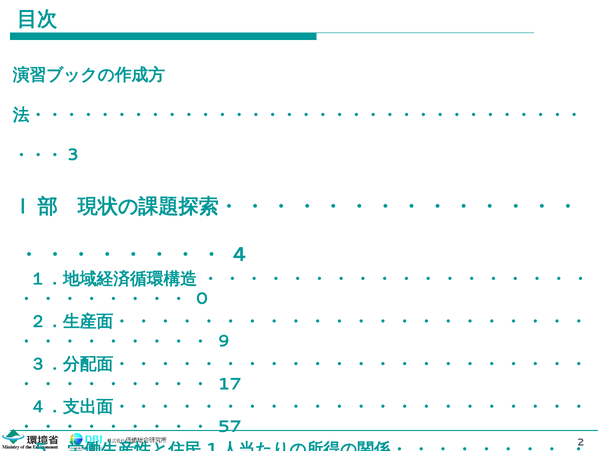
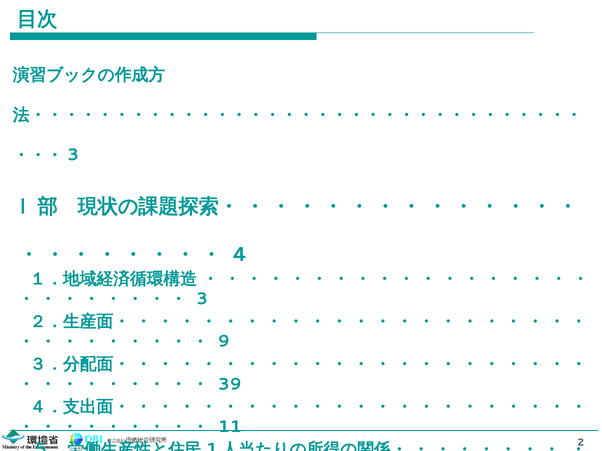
0: 0 -> 3
17: 17 -> 39
57: 57 -> 11
